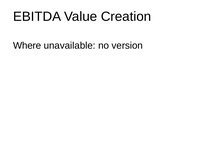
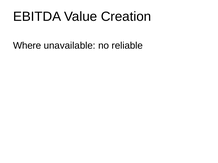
version: version -> reliable
